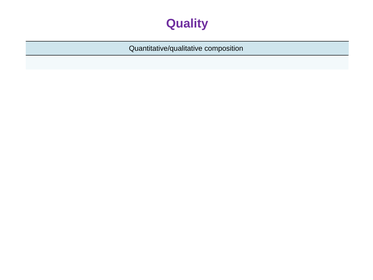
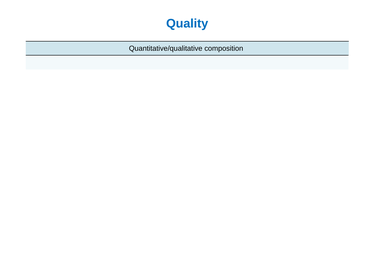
Quality colour: purple -> blue
